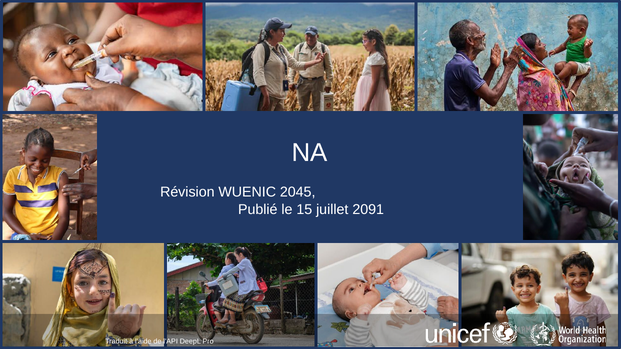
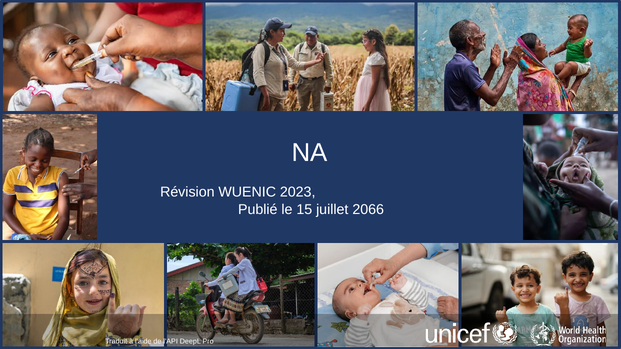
2045: 2045 -> 2023
2091: 2091 -> 2066
